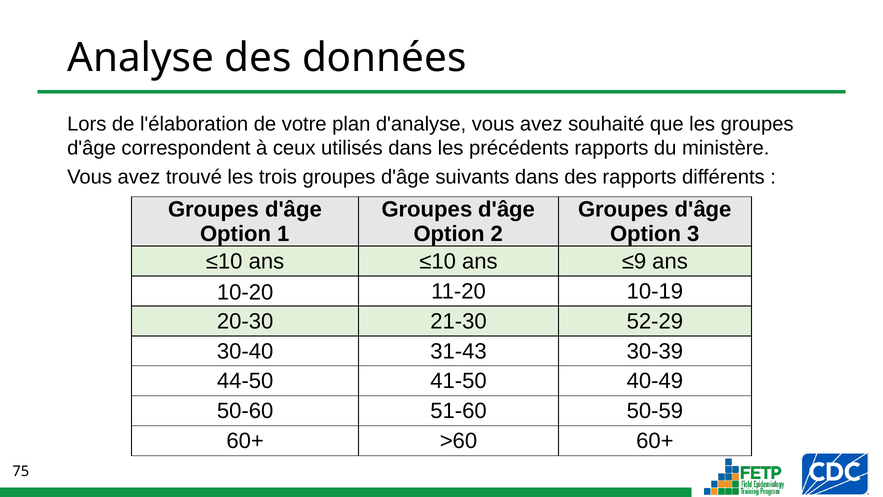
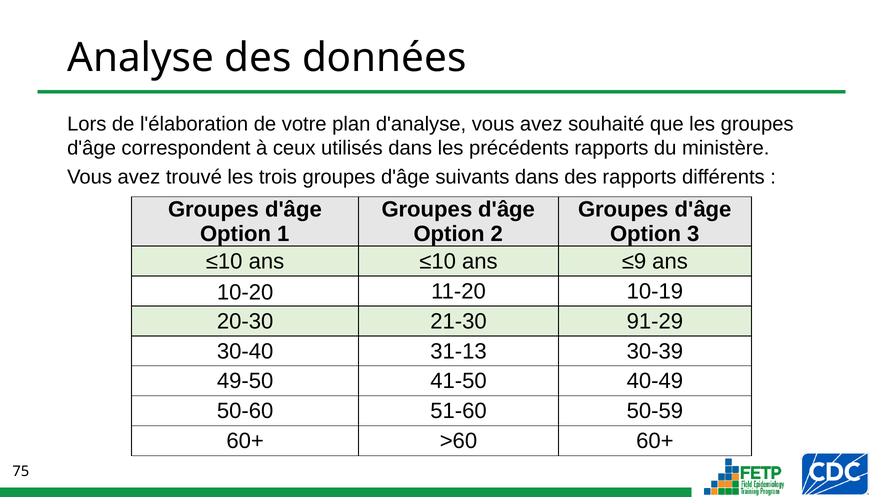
52-29: 52-29 -> 91-29
31-43: 31-43 -> 31-13
44-50: 44-50 -> 49-50
